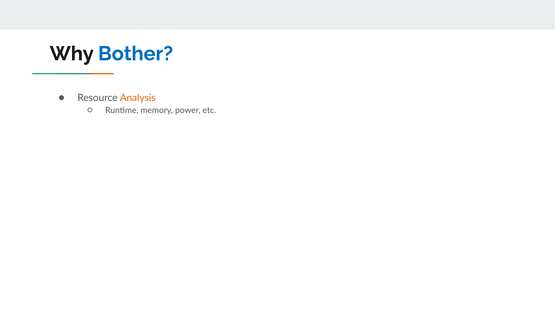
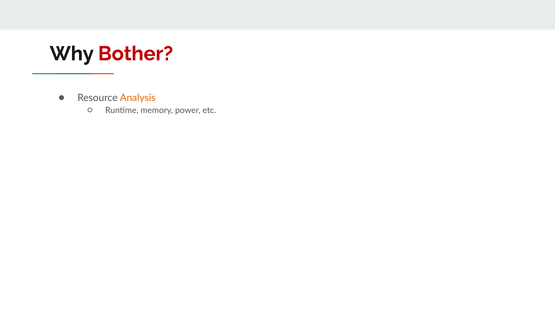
Bother colour: blue -> red
